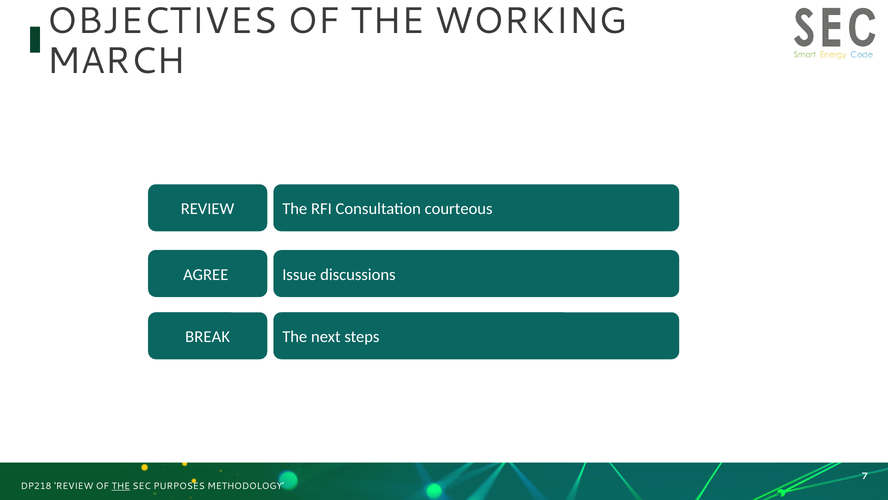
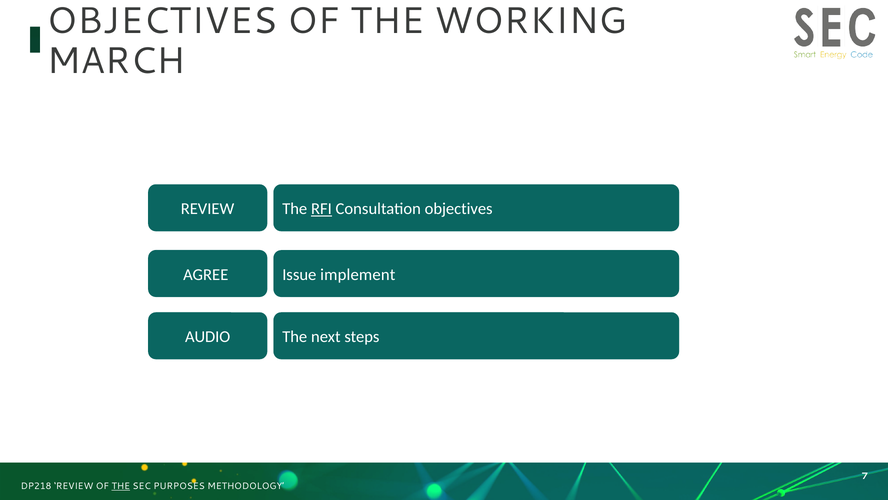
RFI underline: none -> present
Consultation courteous: courteous -> objectives
discussions: discussions -> implement
BREAK: BREAK -> AUDIO
